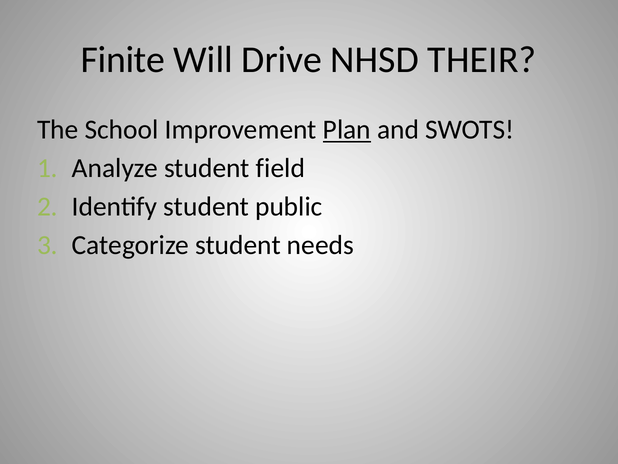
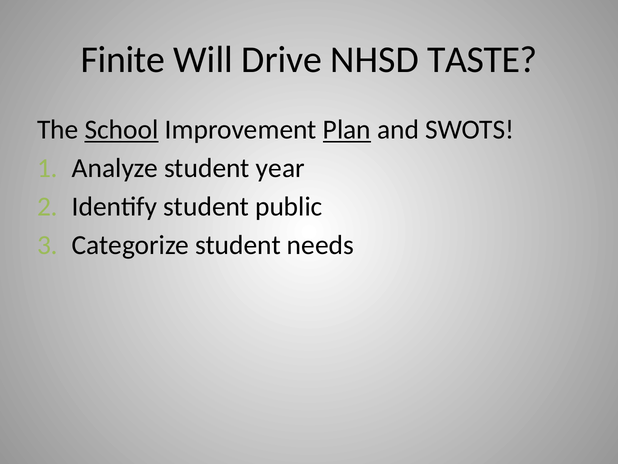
THEIR: THEIR -> TASTE
School underline: none -> present
field: field -> year
